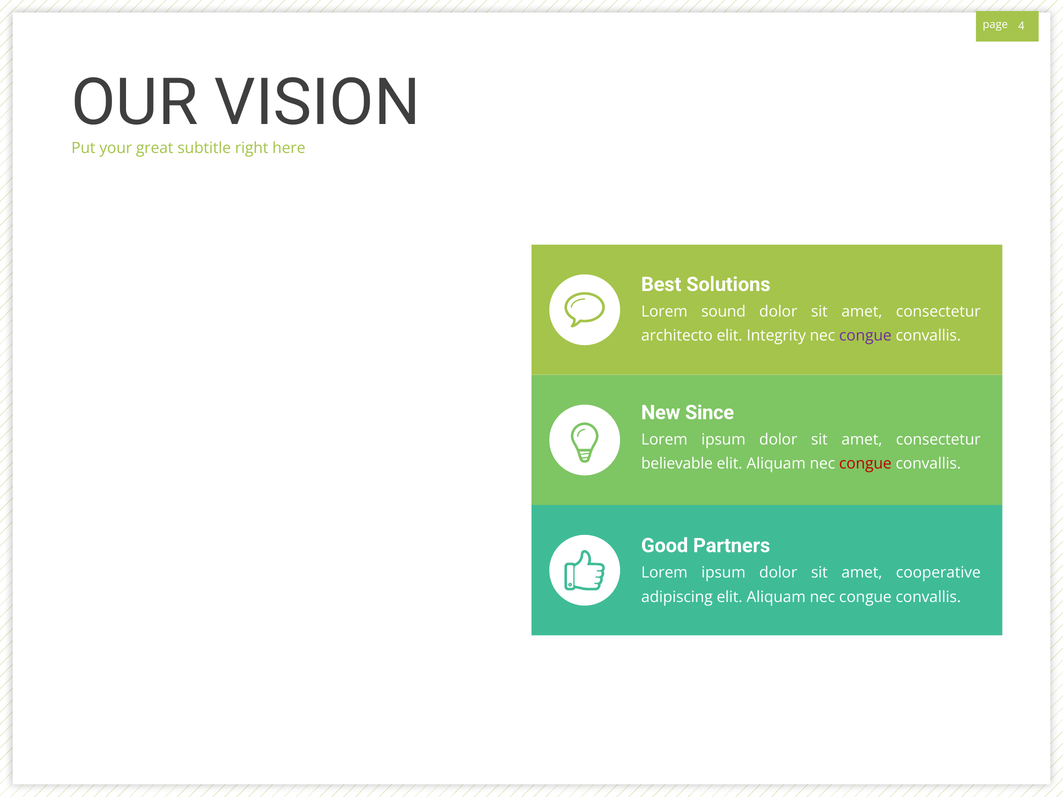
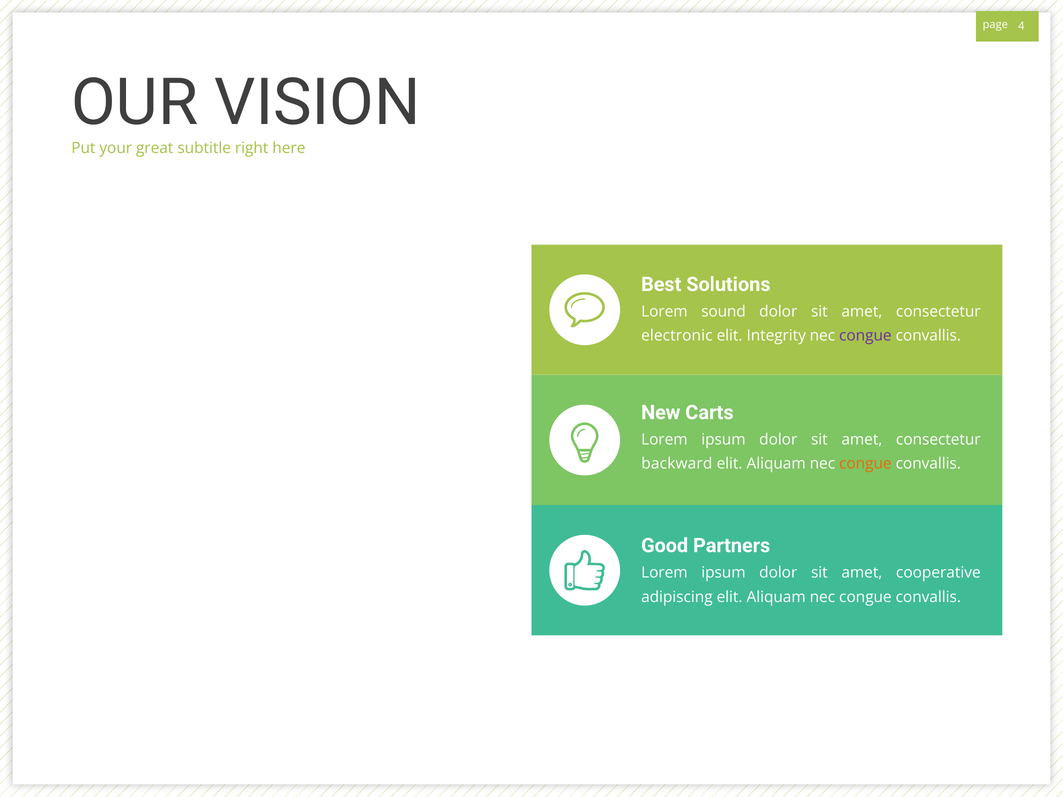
architecto: architecto -> electronic
Since: Since -> Carts
believable: believable -> backward
congue at (865, 464) colour: red -> orange
